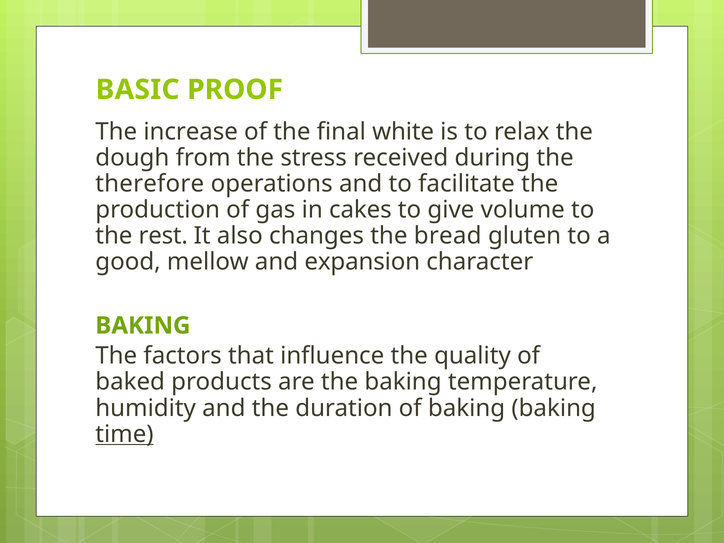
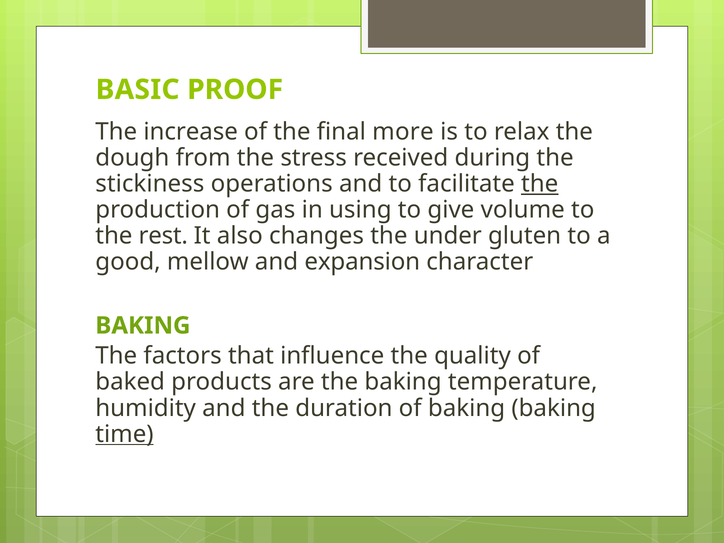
white: white -> more
therefore: therefore -> stickiness
the at (540, 184) underline: none -> present
cakes: cakes -> using
bread: bread -> under
